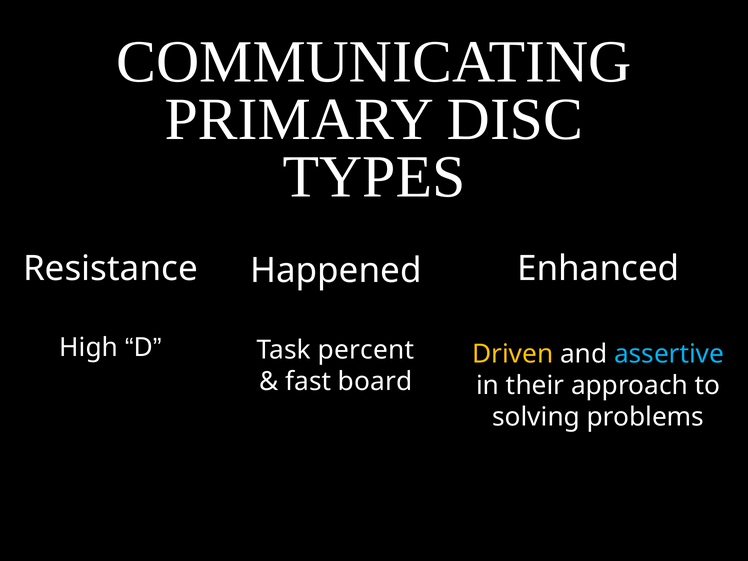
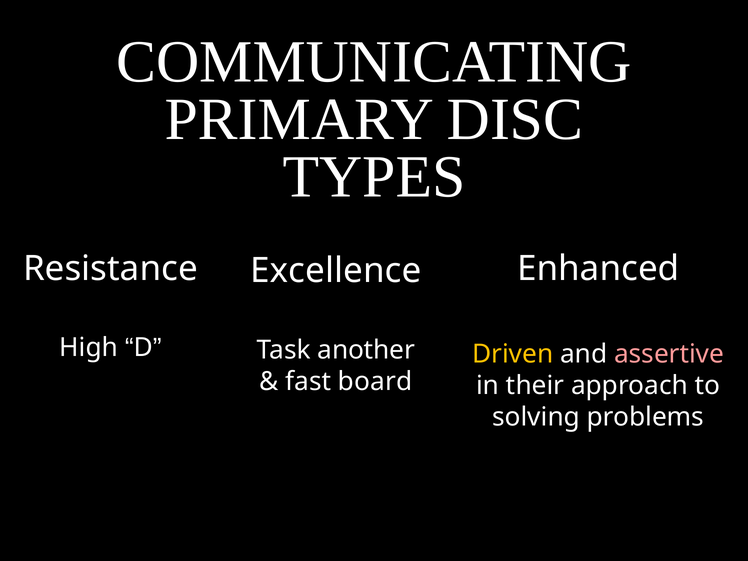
Happened: Happened -> Excellence
percent: percent -> another
assertive colour: light blue -> pink
